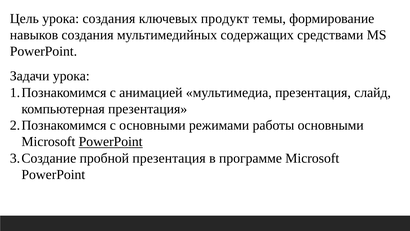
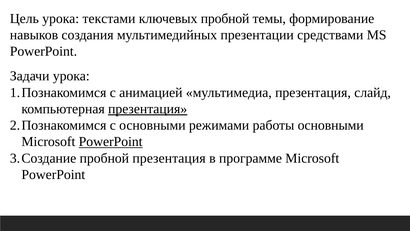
урока создания: создания -> текстами
ключевых продукт: продукт -> пробной
содержащих: содержащих -> презентации
презентация at (148, 109) underline: none -> present
